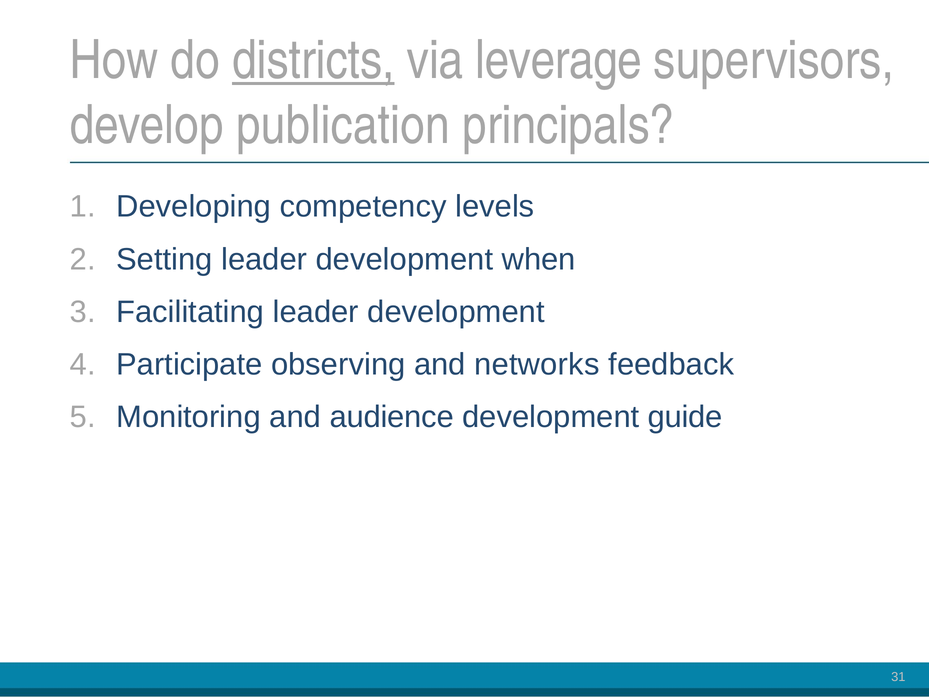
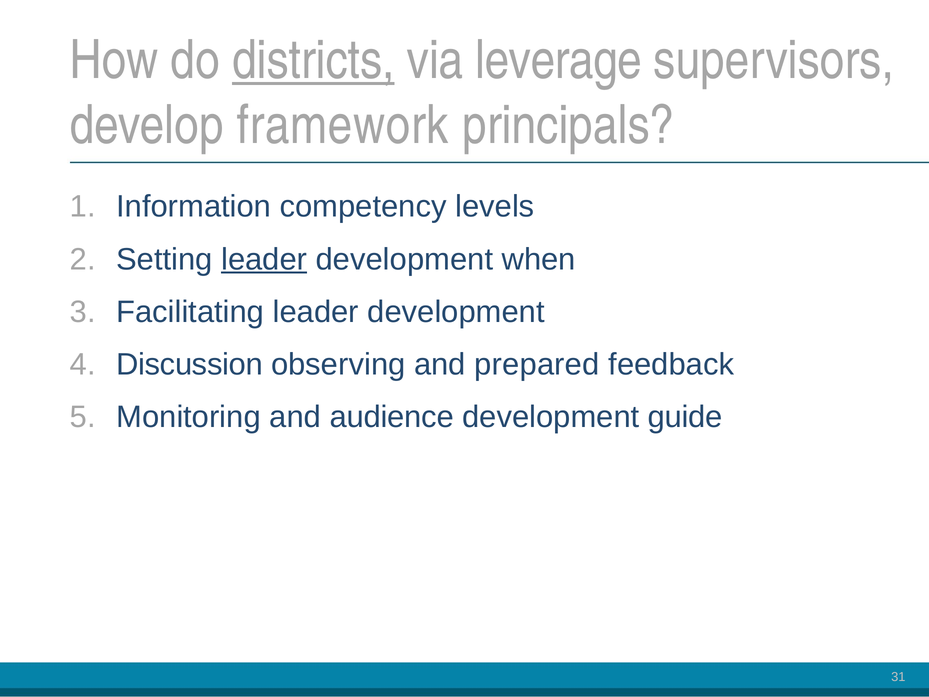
publication: publication -> framework
Developing: Developing -> Information
leader at (264, 259) underline: none -> present
Participate: Participate -> Discussion
networks: networks -> prepared
